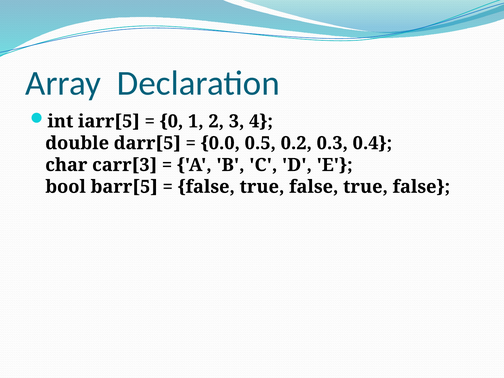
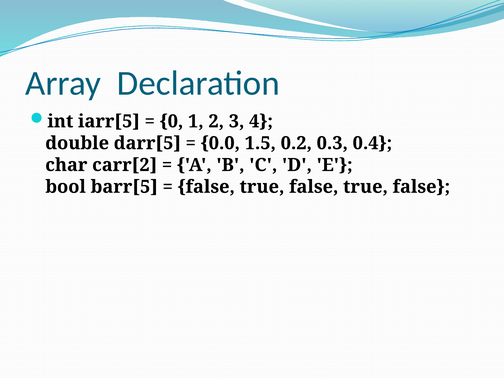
0.5: 0.5 -> 1.5
carr[3: carr[3 -> carr[2
